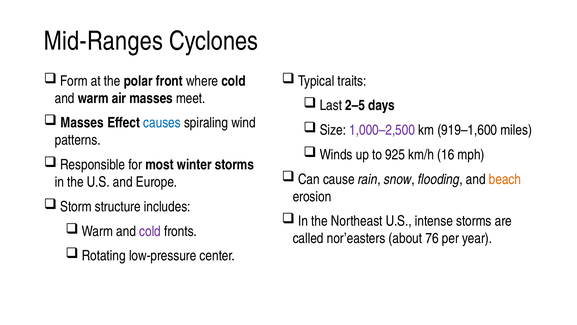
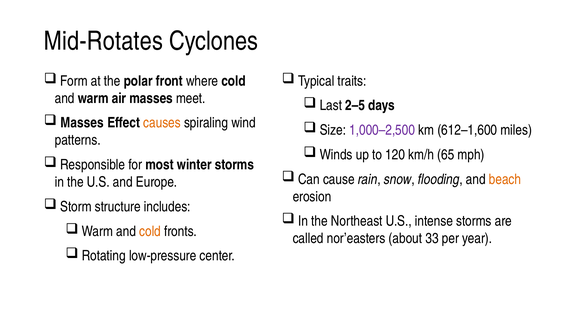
Mid-Ranges: Mid-Ranges -> Mid-Rotates
causes colour: blue -> orange
919–1,600: 919–1,600 -> 612–1,600
925: 925 -> 120
16: 16 -> 65
cold at (150, 231) colour: purple -> orange
76: 76 -> 33
